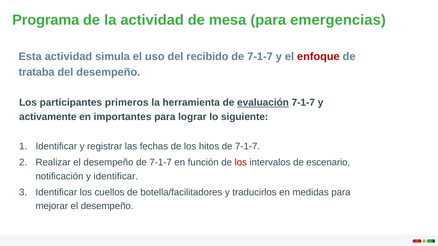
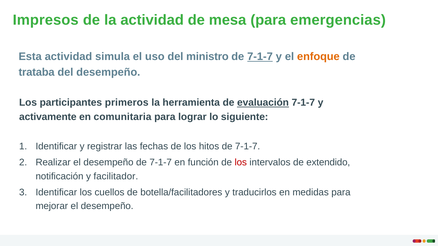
Programa: Programa -> Impresos
recibido: recibido -> ministro
7-1-7 at (260, 57) underline: none -> present
enfoque colour: red -> orange
importantes: importantes -> comunitaria
escenario: escenario -> extendido
y identificar: identificar -> facilitador
